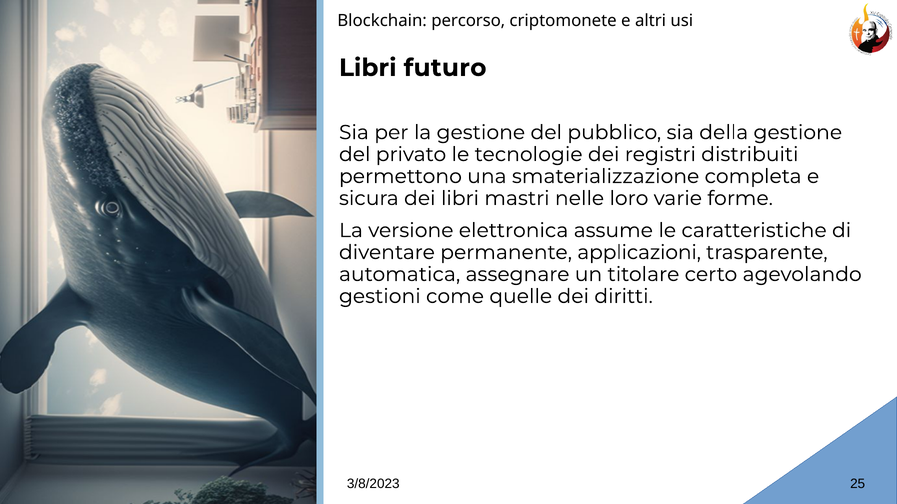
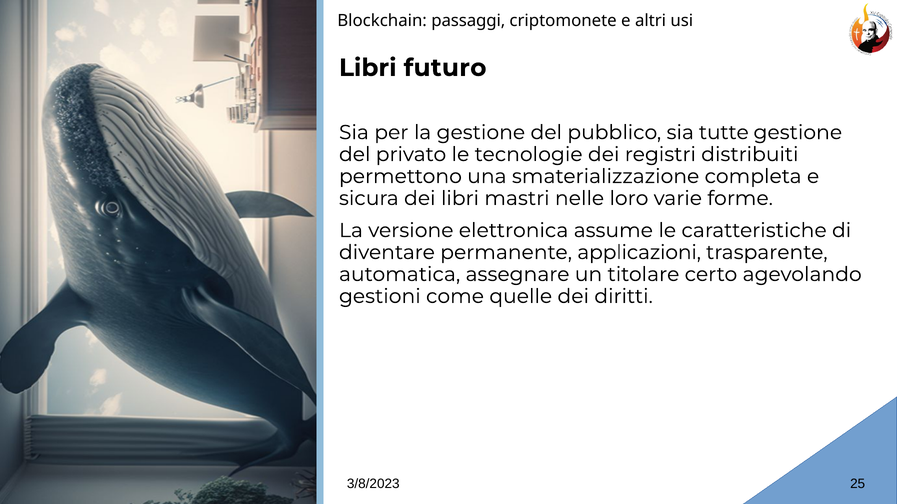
percorso: percorso -> passaggi
della: della -> tutte
